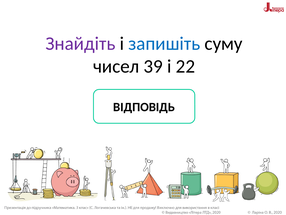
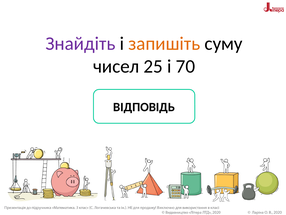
запишіть colour: blue -> orange
39: 39 -> 25
22: 22 -> 70
